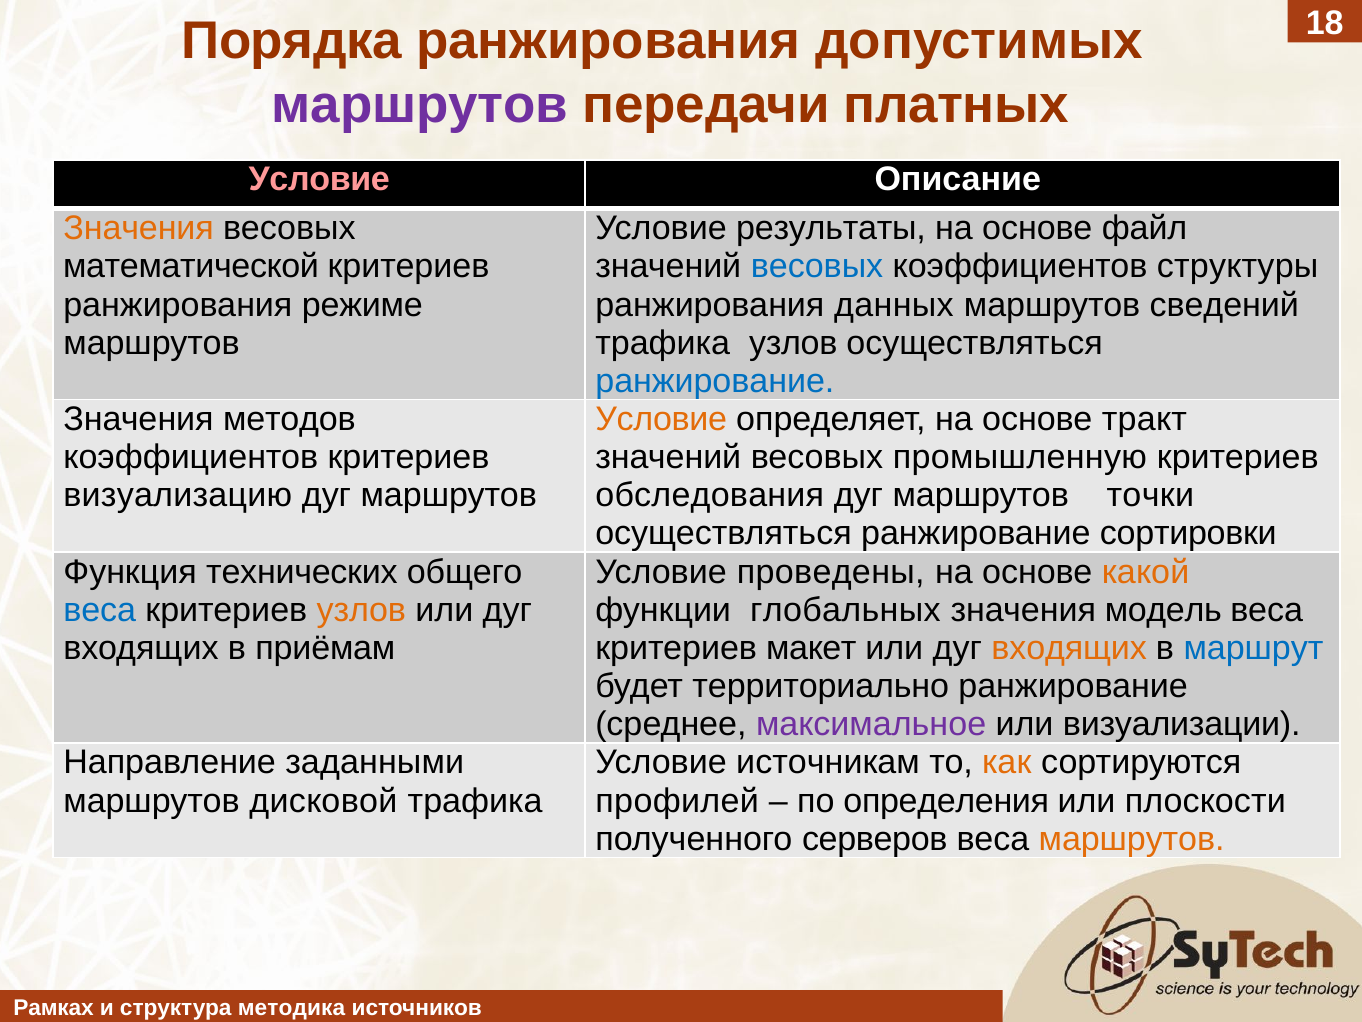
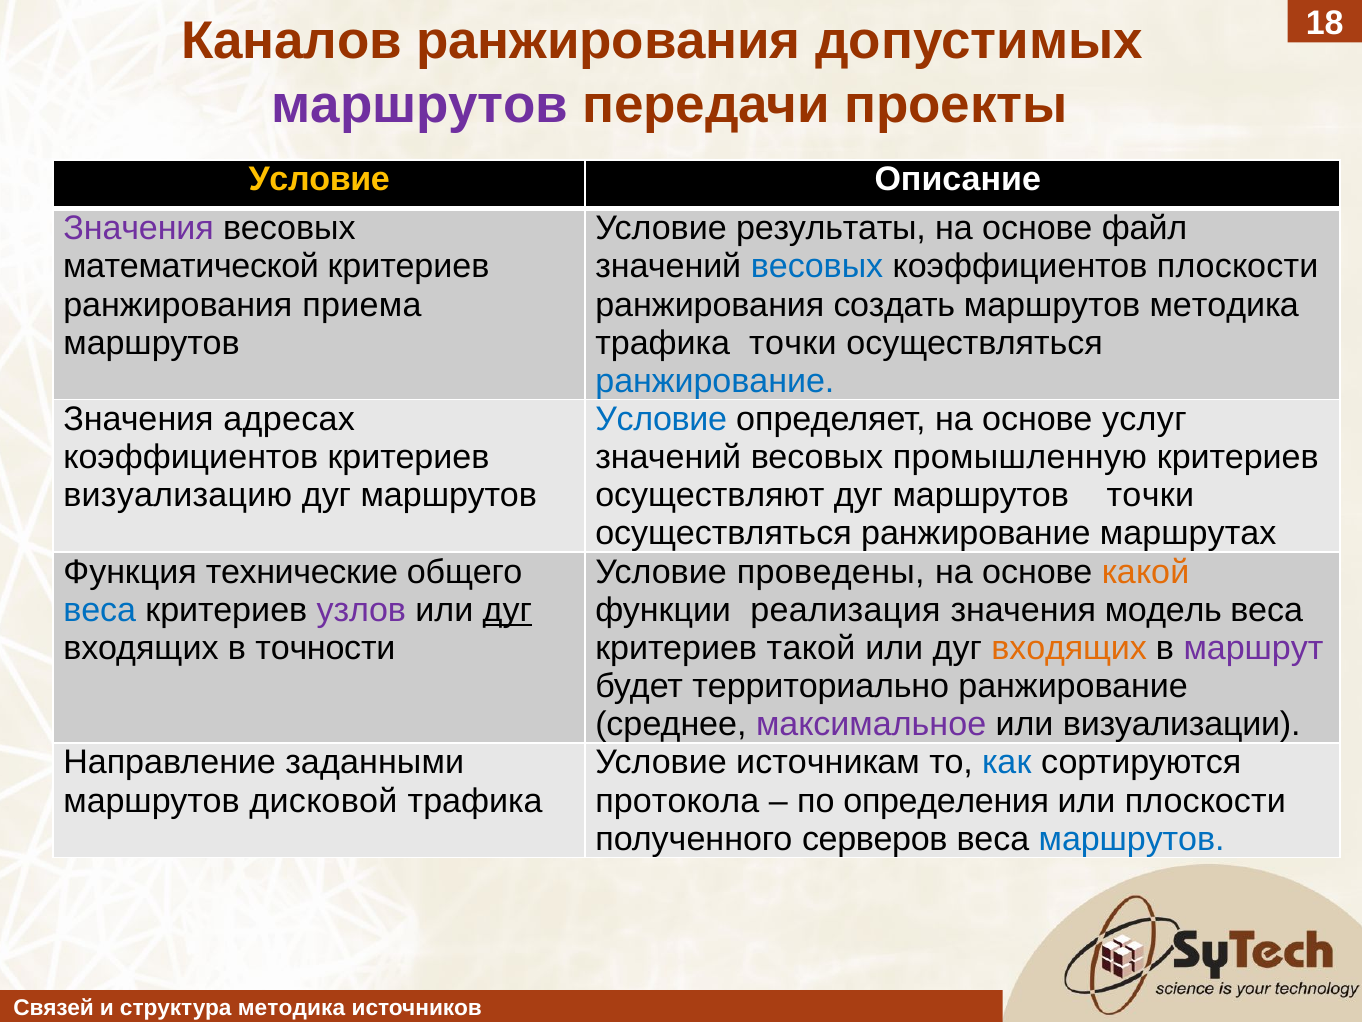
Порядка: Порядка -> Каналов
платных: платных -> проекты
Условие at (319, 179) colour: pink -> yellow
Значения at (139, 228) colour: orange -> purple
коэффициентов структуры: структуры -> плоскости
режиме: режиме -> приема
данных: данных -> создать
маршрутов сведений: сведений -> методика
трафика узлов: узлов -> точки
методов: методов -> адресах
Условие at (661, 419) colour: orange -> blue
тракт: тракт -> услуг
обследования: обследования -> осуществляют
сортировки: сортировки -> маршрутах
технических: технических -> технические
узлов at (361, 610) colour: orange -> purple
дуг at (507, 610) underline: none -> present
глобальных: глобальных -> реализация
приёмам: приёмам -> точности
макет: макет -> такой
маршрут colour: blue -> purple
как colour: orange -> blue
профилей: профилей -> протокола
маршрутов at (1132, 839) colour: orange -> blue
Рамках: Рамках -> Связей
